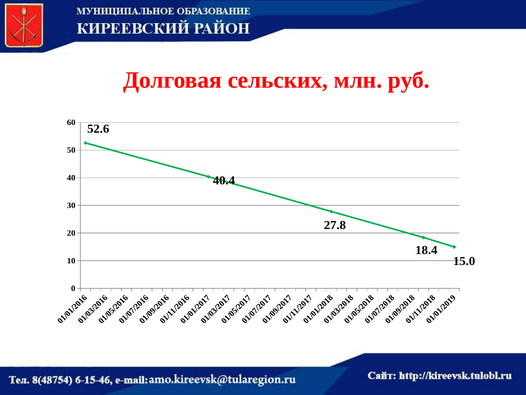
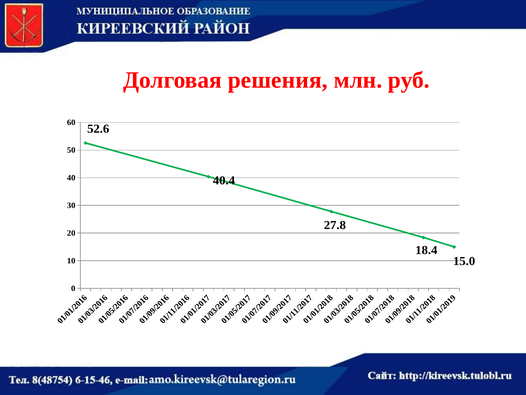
сельских: сельских -> решения
